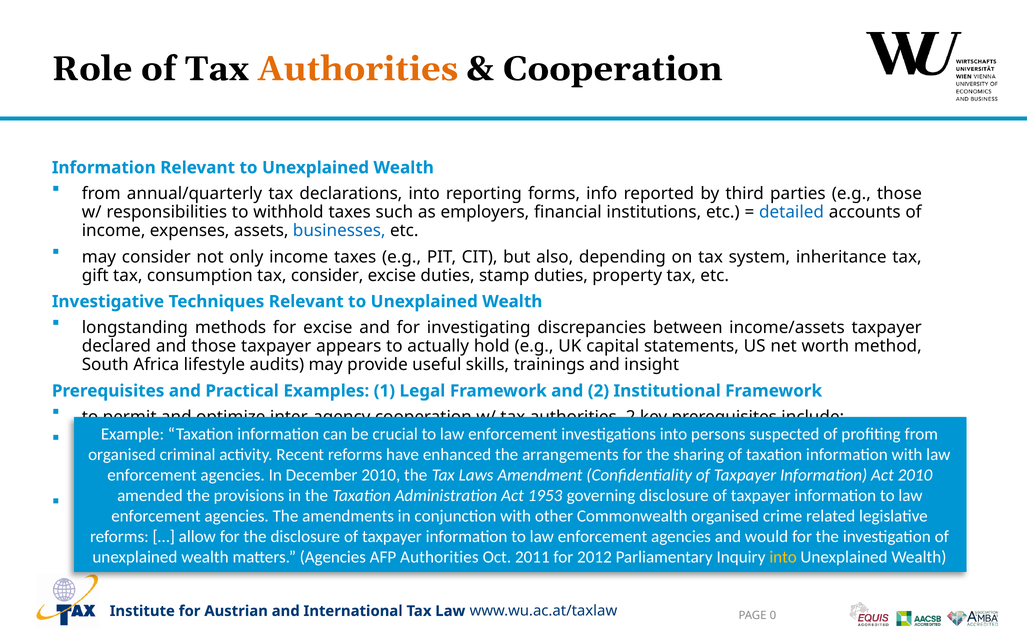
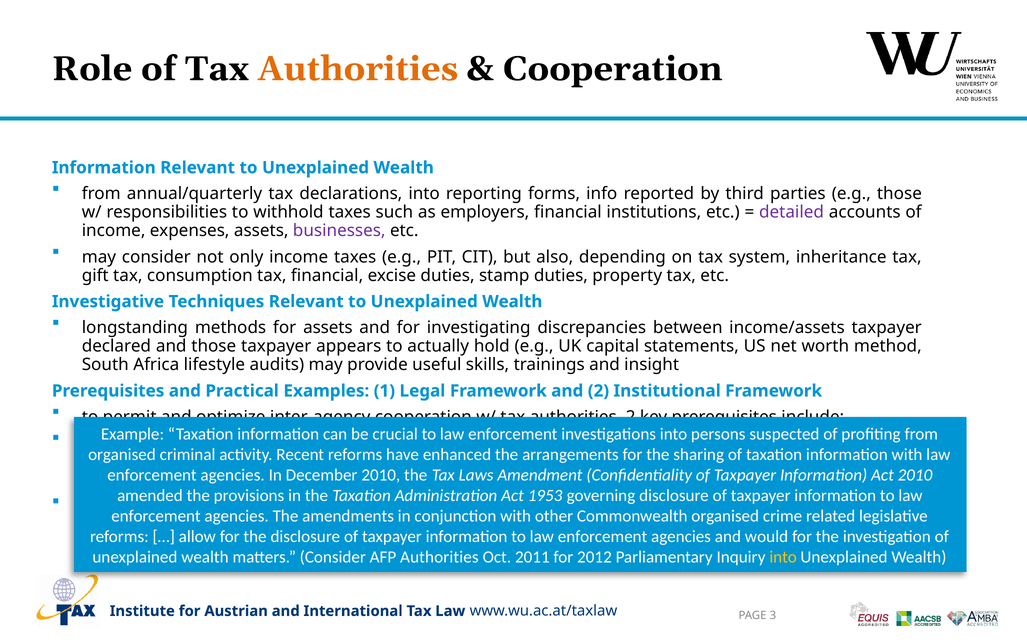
detailed colour: blue -> purple
businesses colour: blue -> purple
tax consider: consider -> financial
for excise: excise -> assets
matters Agencies: Agencies -> Consider
0: 0 -> 3
